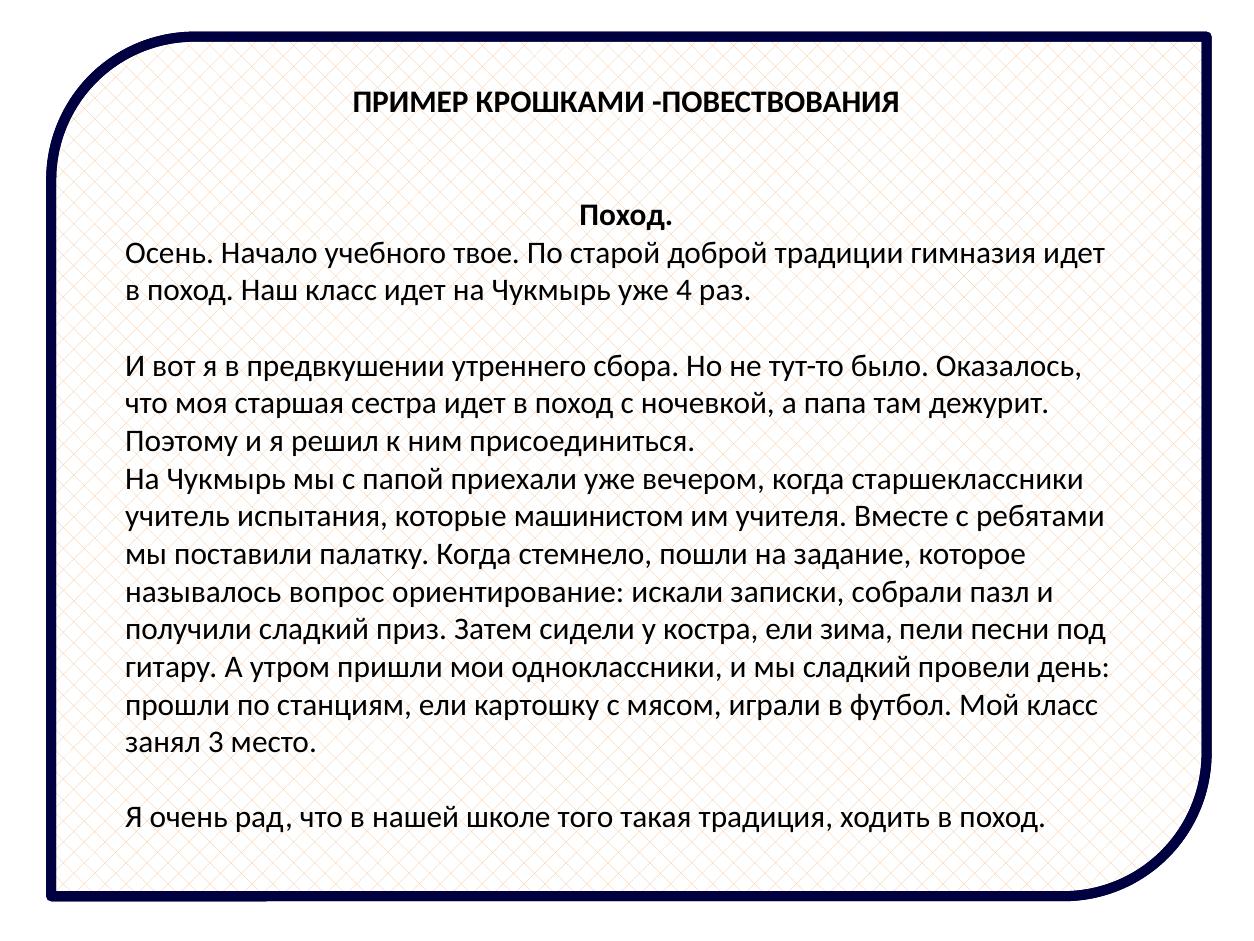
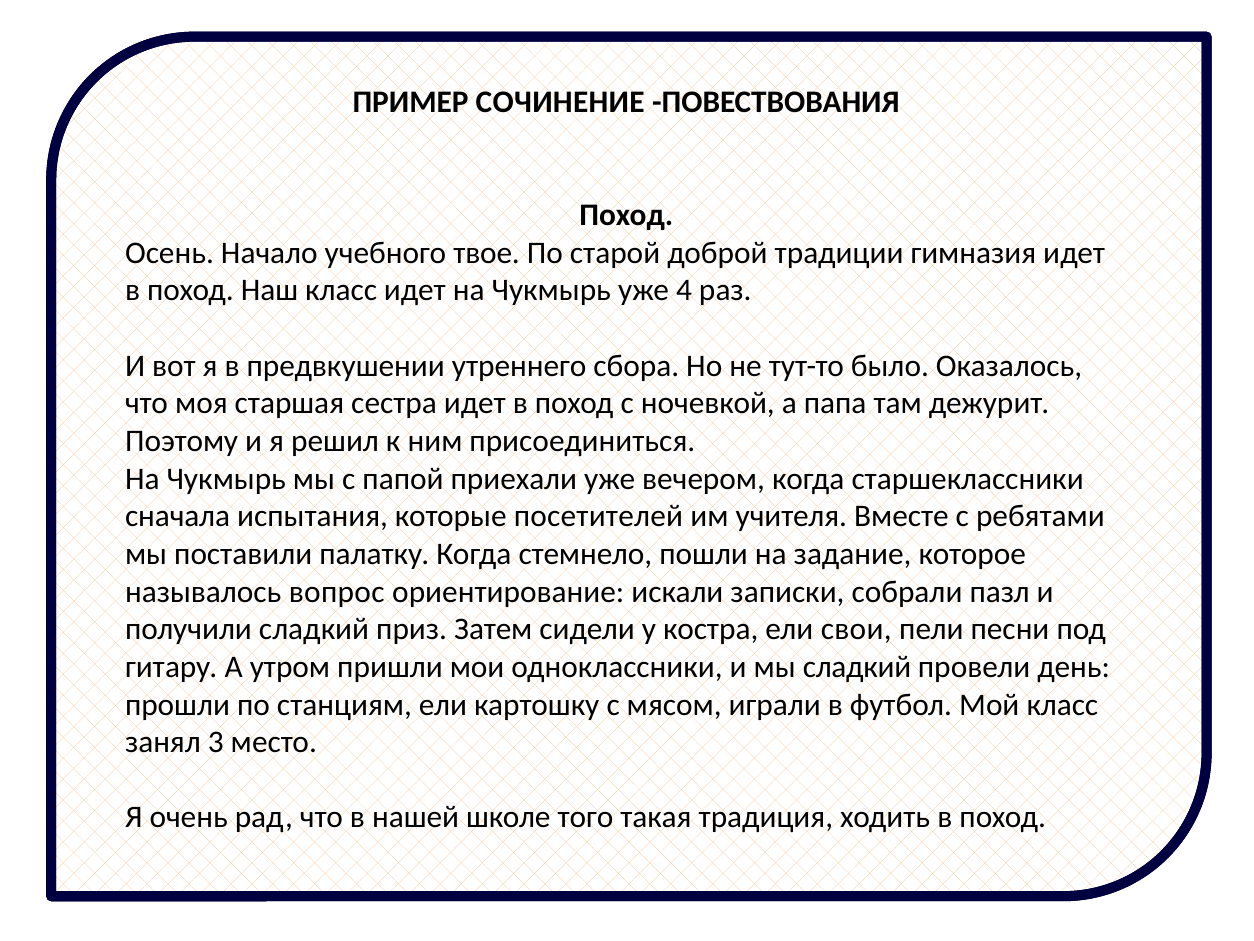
КРОШКАМИ: КРОШКАМИ -> СОЧИНЕНИЕ
учитель: учитель -> сначала
машинистом: машинистом -> посетителей
зима: зима -> свои
